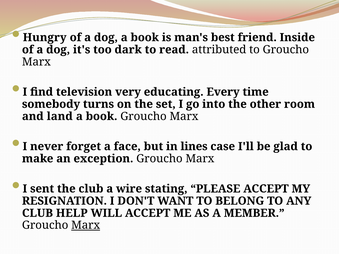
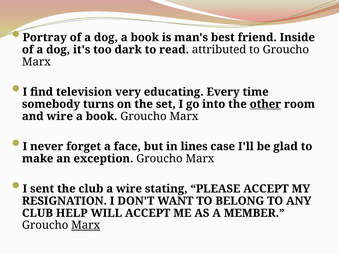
Hungry: Hungry -> Portray
other underline: none -> present
and land: land -> wire
